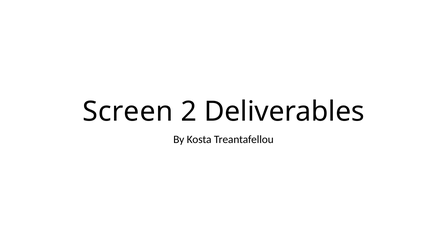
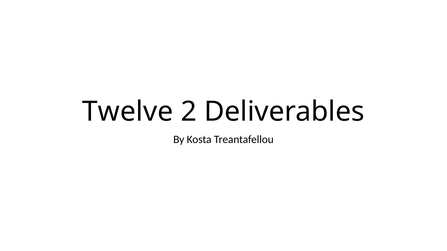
Screen: Screen -> Twelve
